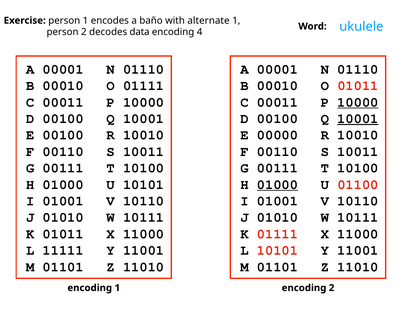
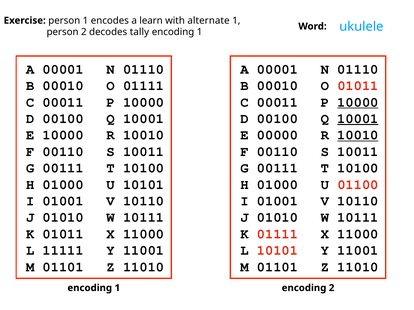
baño: baño -> learn
data: data -> tally
4 at (200, 32): 4 -> 1
E 00100: 00100 -> 10000
10010 at (358, 135) underline: none -> present
01000 at (277, 185) underline: present -> none
